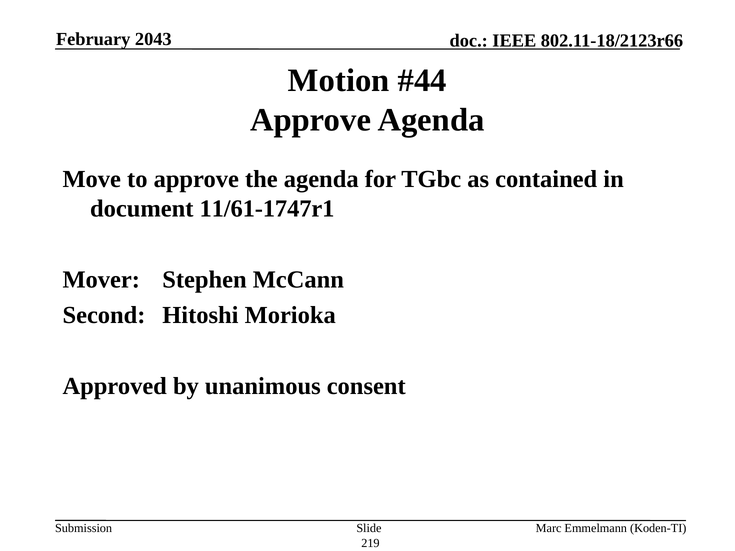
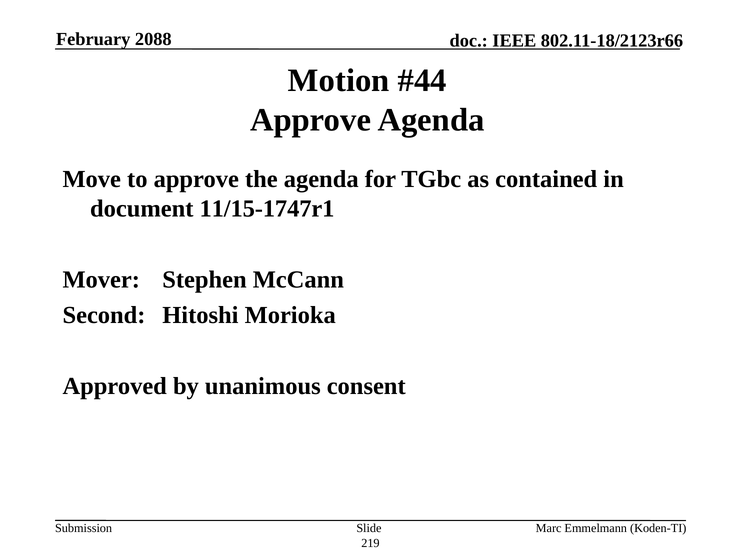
2043: 2043 -> 2088
11/61-1747r1: 11/61-1747r1 -> 11/15-1747r1
